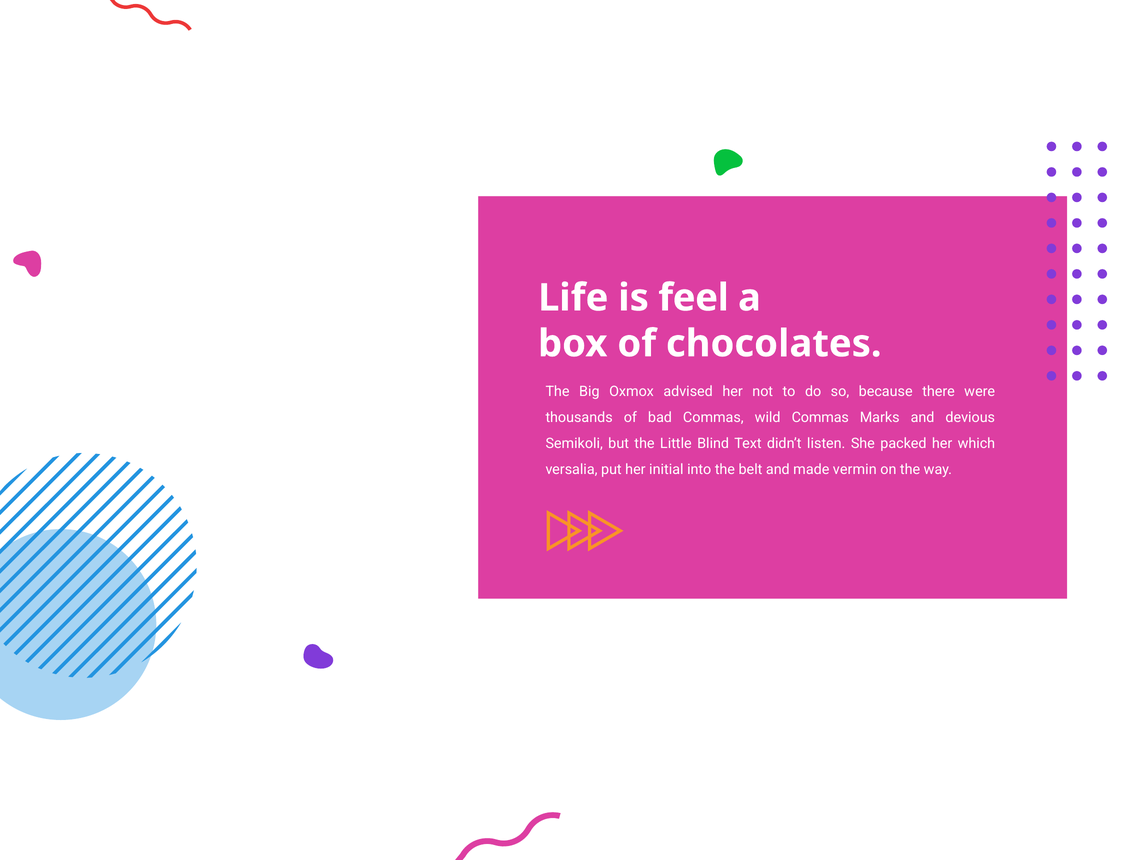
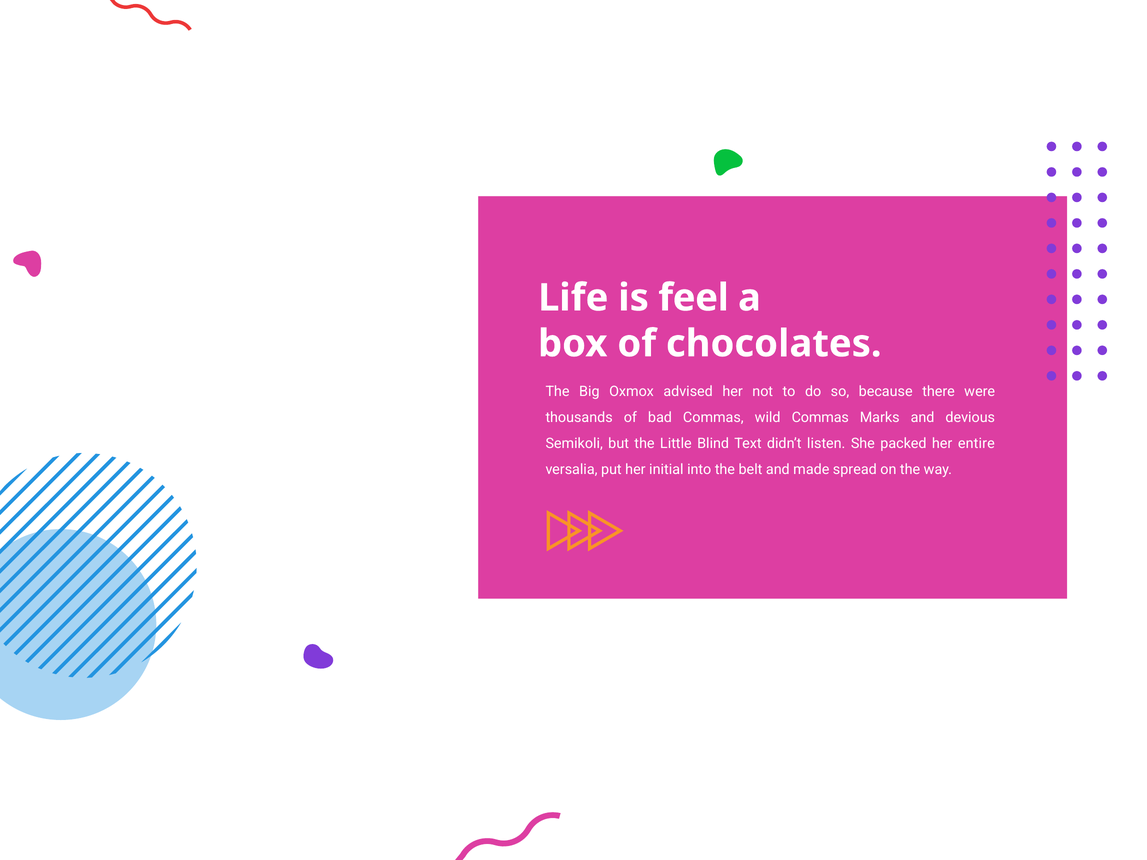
which: which -> entire
vermin: vermin -> spread
